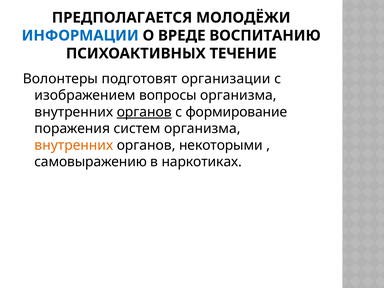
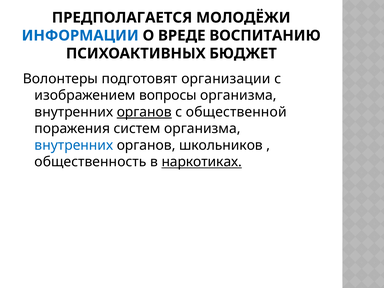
ТЕЧЕНИЕ: ТЕЧЕНИЕ -> БЮДЖЕТ
формирование: формирование -> общественной
внутренних at (74, 145) colour: orange -> blue
некоторыми: некоторыми -> школьников
самовыражению: самовыражению -> общественность
наркотиках underline: none -> present
